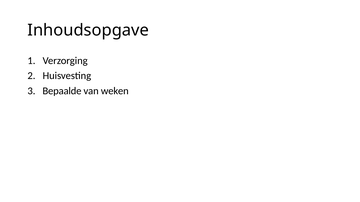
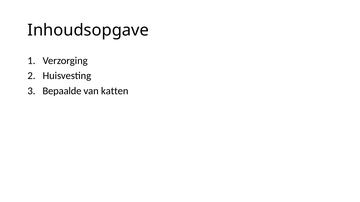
weken: weken -> katten
